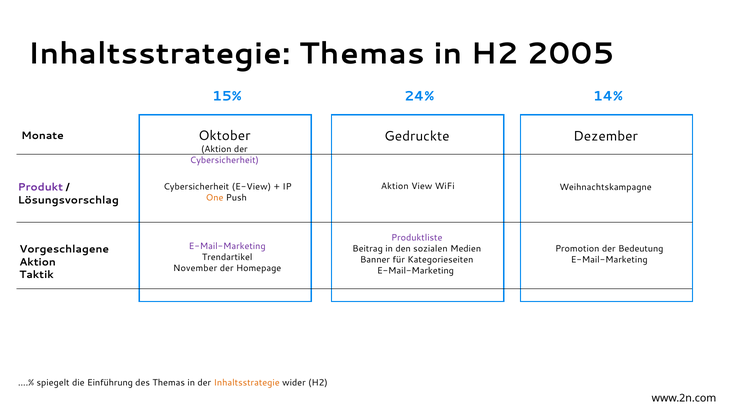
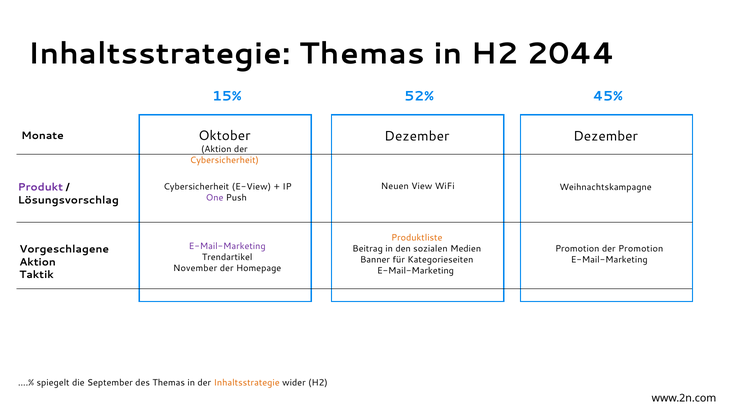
2005: 2005 -> 2044
24%: 24% -> 52%
14%: 14% -> 45%
Gedruckte at (417, 136): Gedruckte -> Dezember
Cybersicherheit at (224, 160) colour: purple -> orange
Aktion at (395, 186): Aktion -> Neuen
One colour: orange -> purple
Produktliste colour: purple -> orange
der Bedeutung: Bedeutung -> Promotion
Einführung: Einführung -> September
